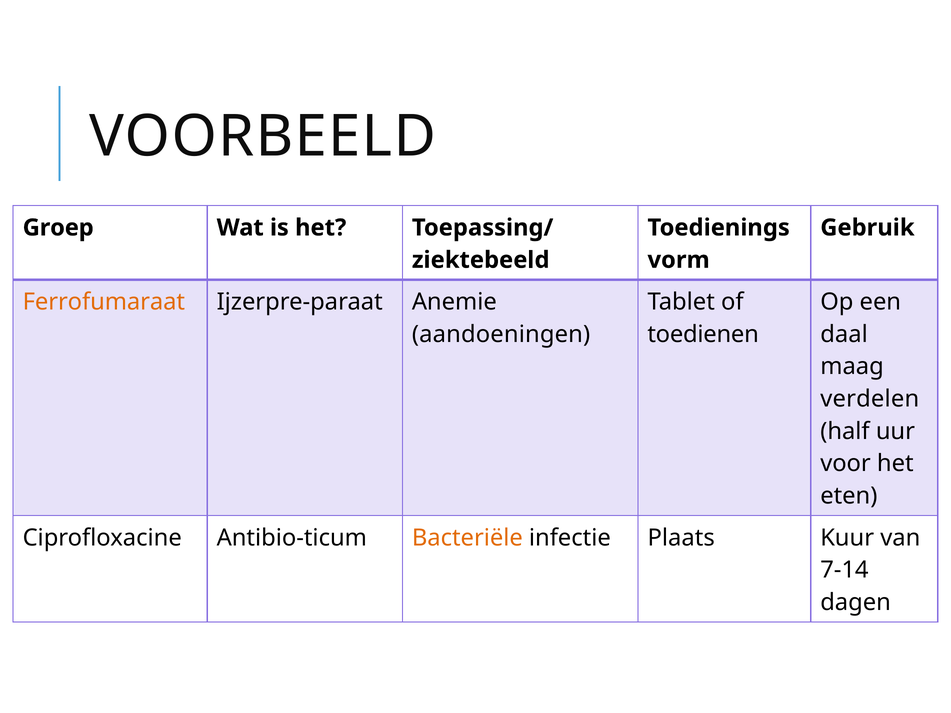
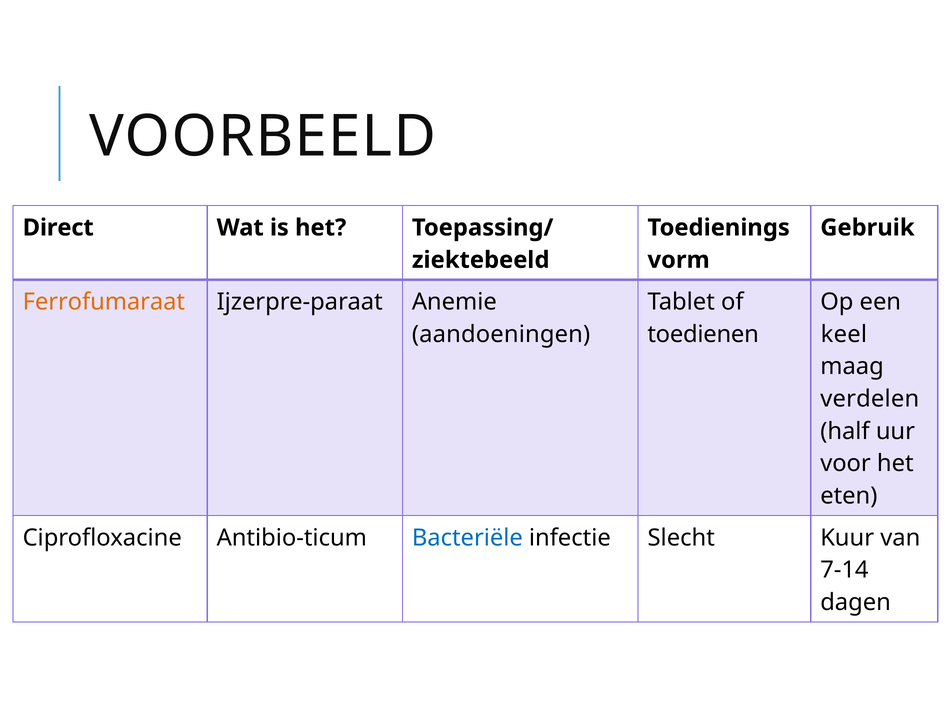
Groep: Groep -> Direct
daal: daal -> keel
Bacteriële colour: orange -> blue
Plaats: Plaats -> Slecht
